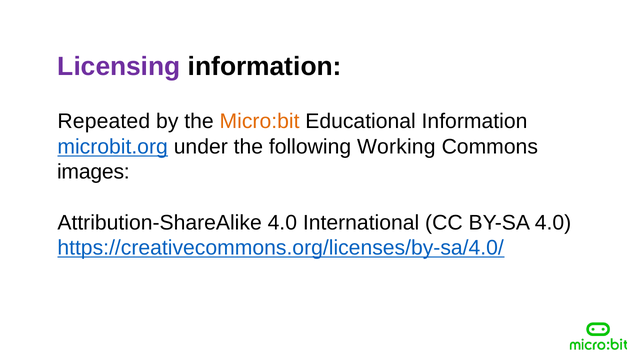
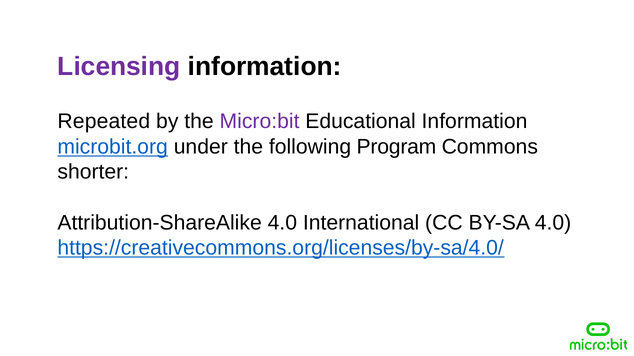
Micro:bit colour: orange -> purple
Working: Working -> Program
images: images -> shorter
